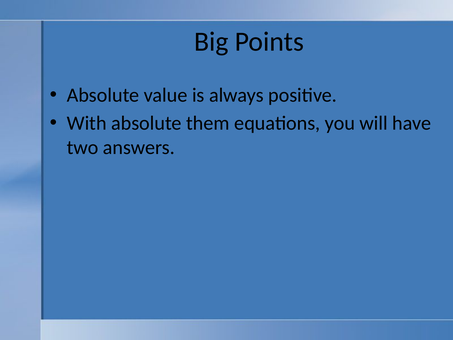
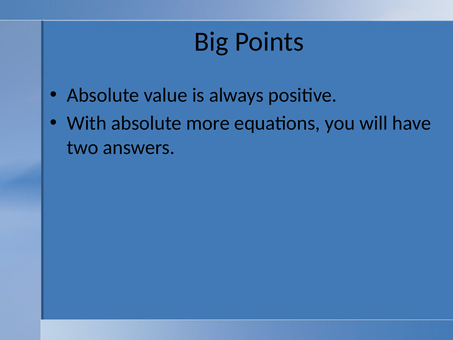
them: them -> more
